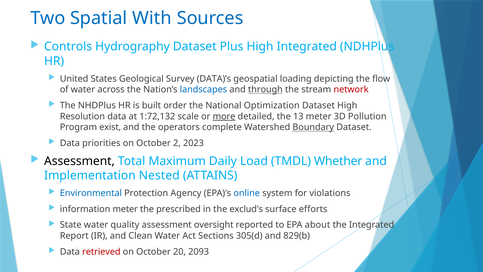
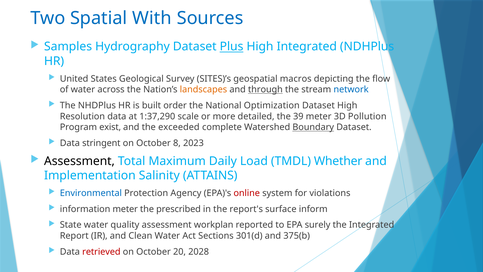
Controls: Controls -> Samples
Plus underline: none -> present
DATA)’s: DATA)’s -> SITES)’s
loading: loading -> macros
landscapes colour: blue -> orange
network colour: red -> blue
1:72,132: 1:72,132 -> 1:37,290
more underline: present -> none
13: 13 -> 39
operators: operators -> exceeded
priorities: priorities -> stringent
2: 2 -> 8
Nested: Nested -> Salinity
online colour: blue -> red
exclud's: exclud's -> report's
efforts: efforts -> inform
oversight: oversight -> workplan
about: about -> surely
305(d: 305(d -> 301(d
829(b: 829(b -> 375(b
2093: 2093 -> 2028
